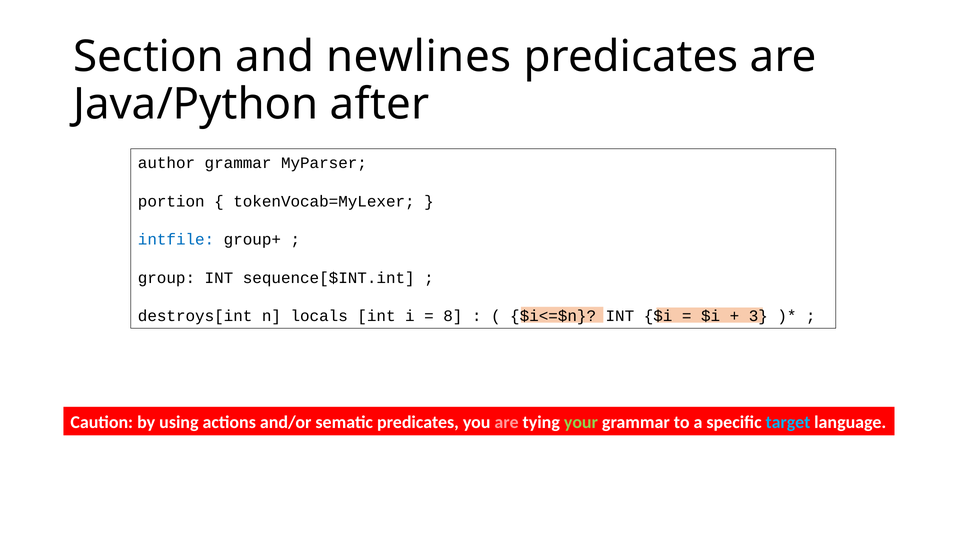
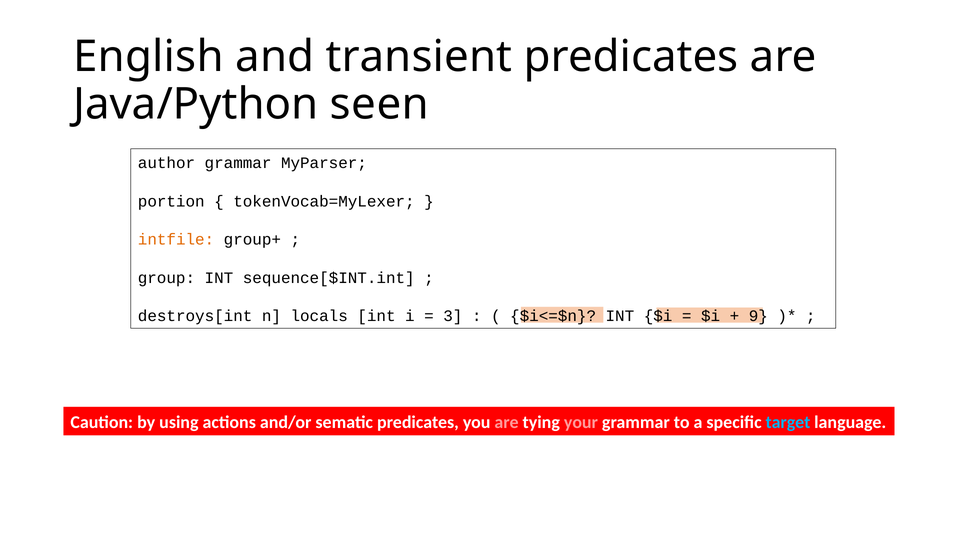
Section: Section -> English
newlines: newlines -> transient
after: after -> seen
intfile colour: blue -> orange
8: 8 -> 3
3: 3 -> 9
your colour: light green -> pink
